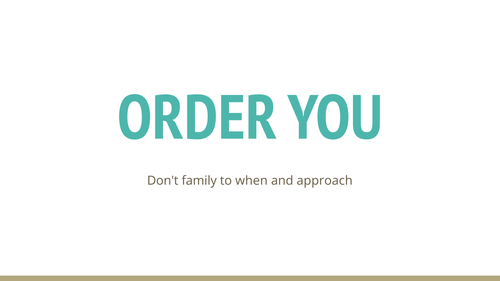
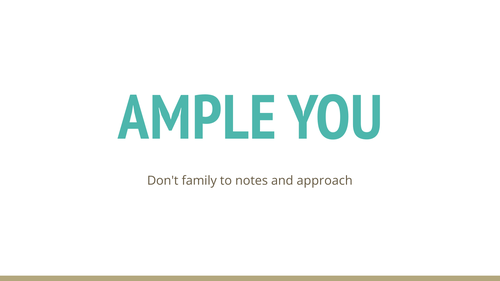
ORDER: ORDER -> AMPLE
when: when -> notes
